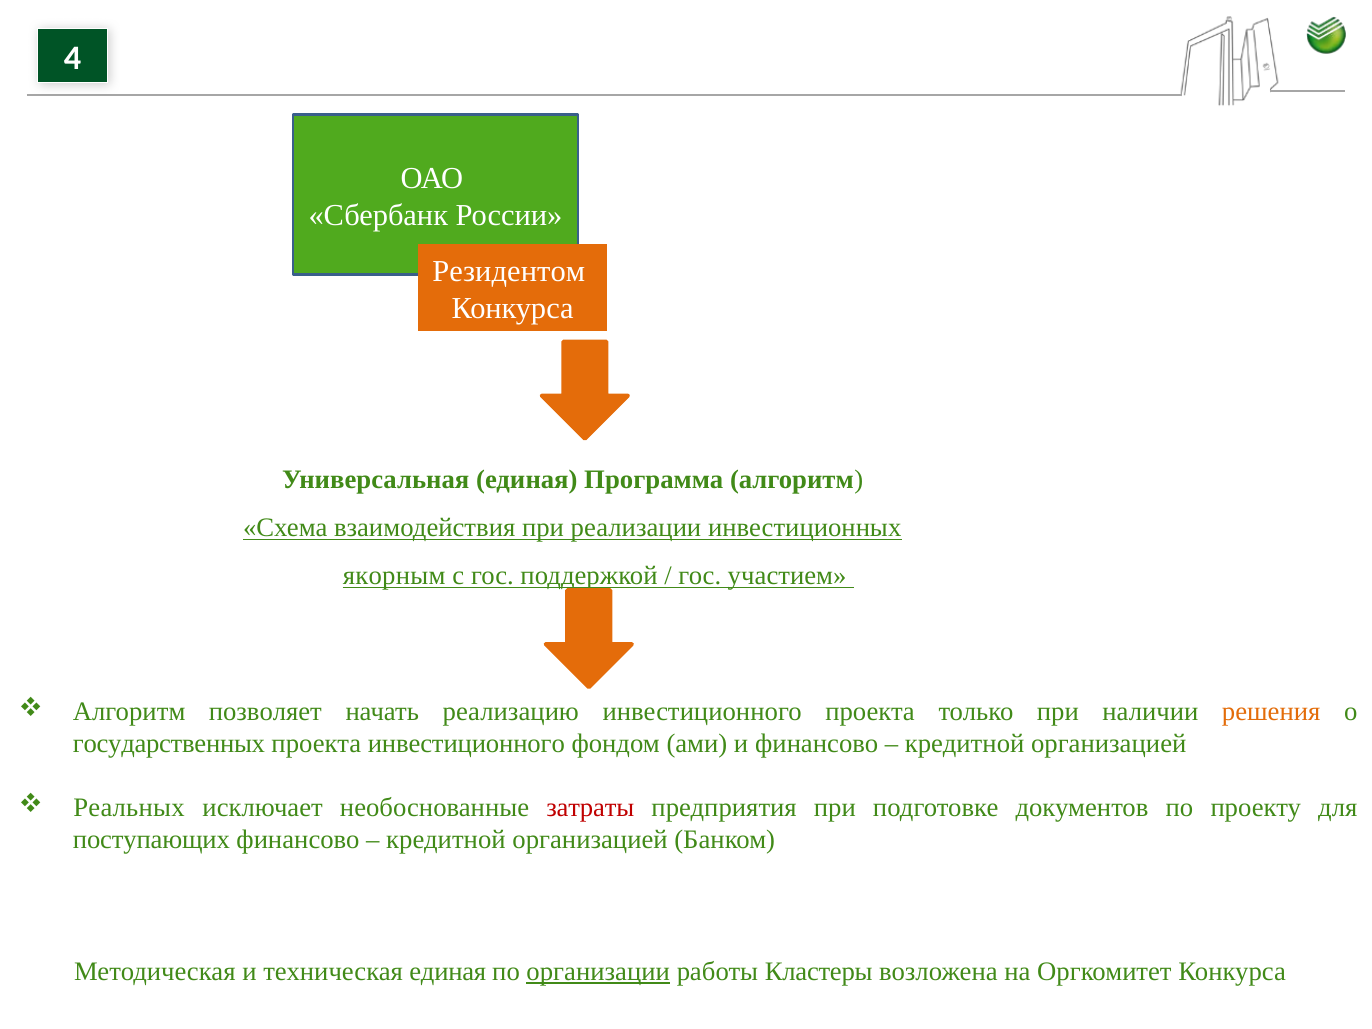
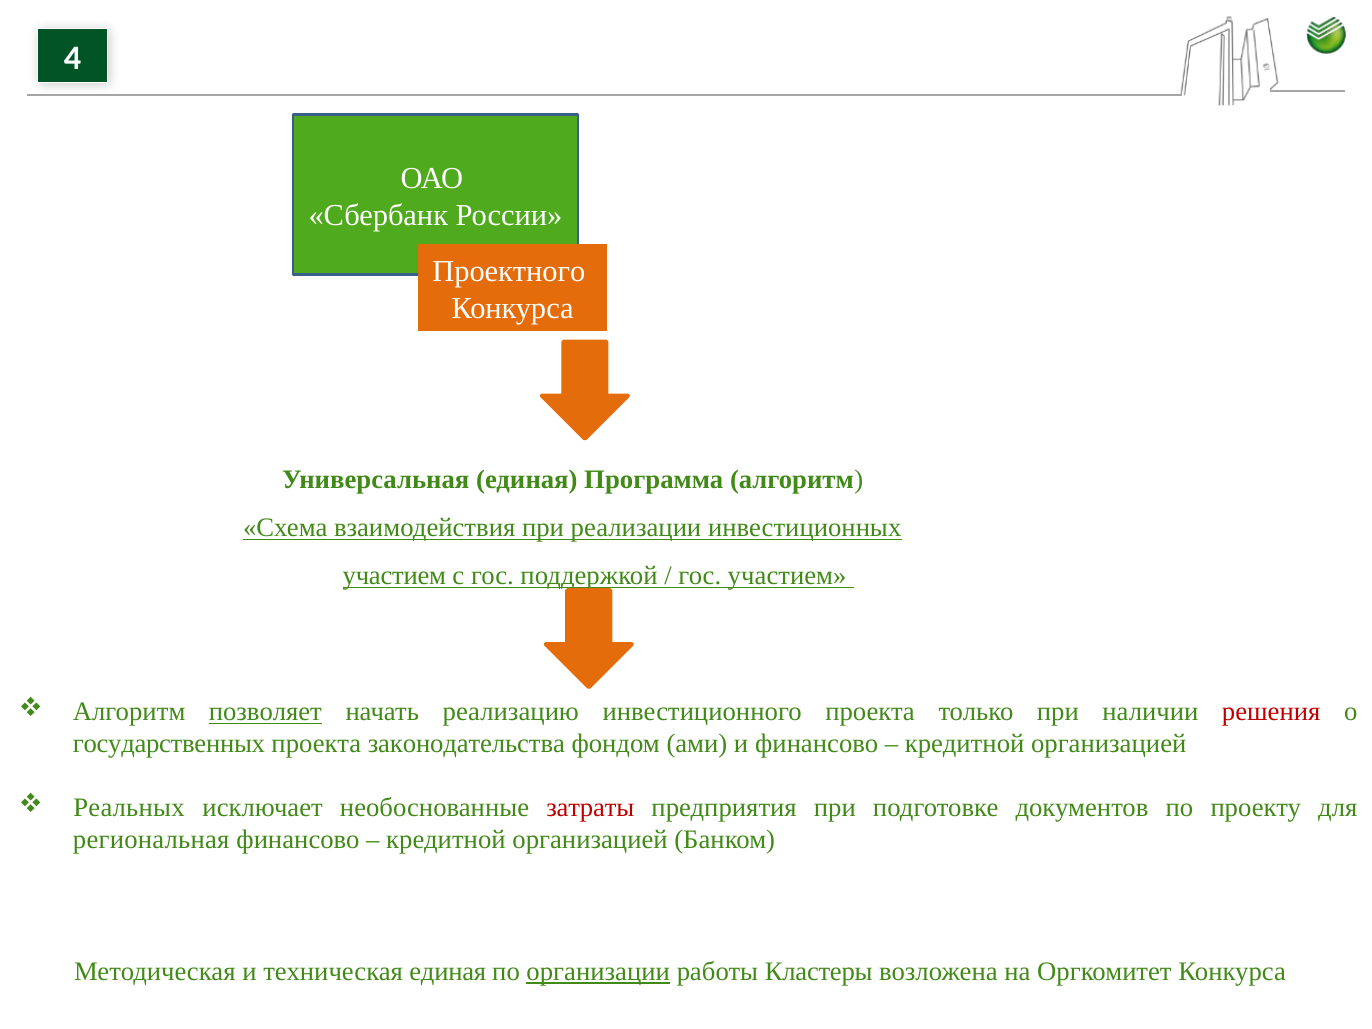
Резидентом: Резидентом -> Проектного
якорным at (394, 576): якорным -> участием
позволяет underline: none -> present
решения colour: orange -> red
проекта инвестиционного: инвестиционного -> законодательства
поступающих: поступающих -> региональная
